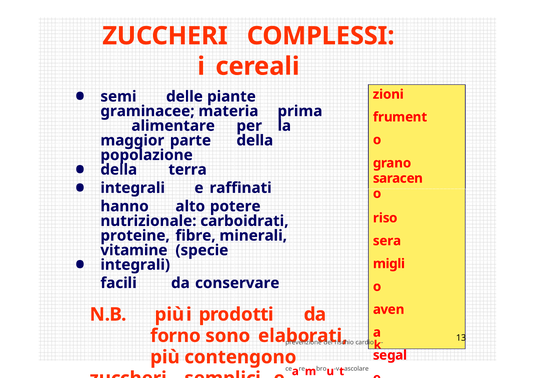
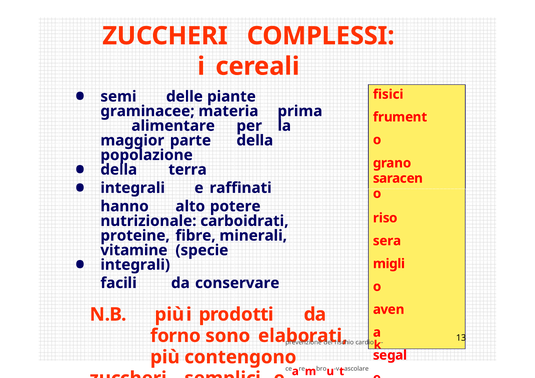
zioni: zioni -> fisici
